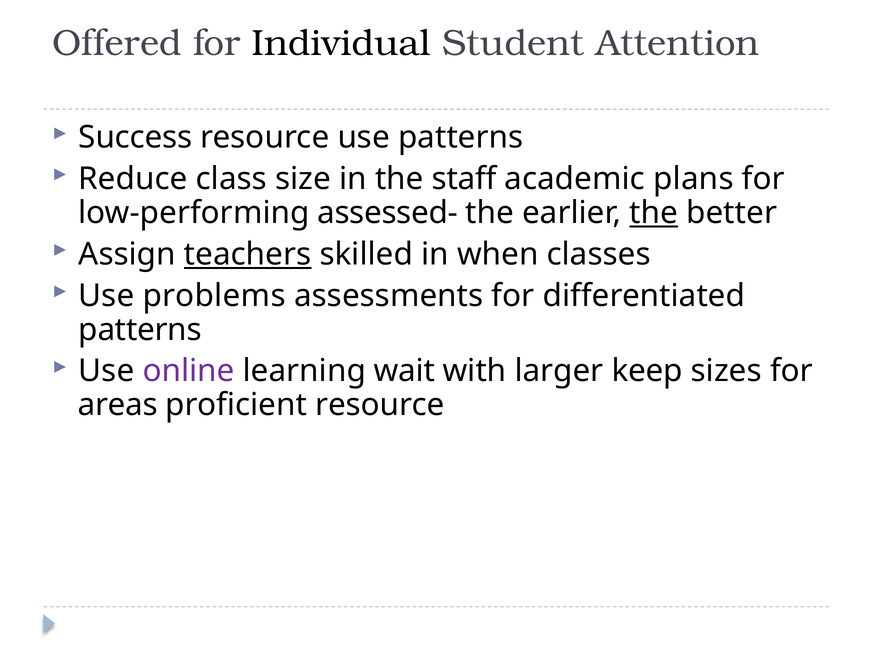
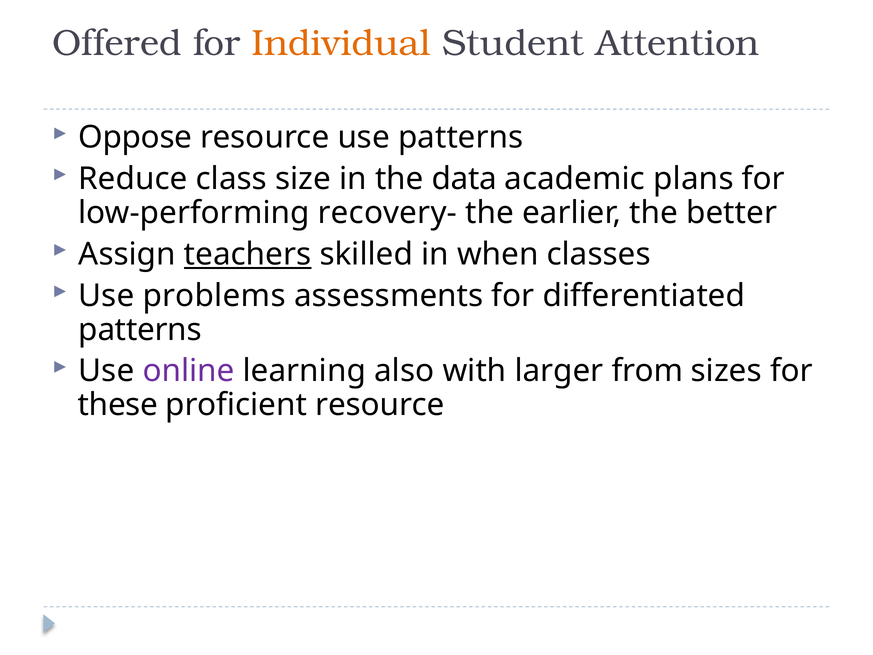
Individual colour: black -> orange
Success: Success -> Oppose
staff: staff -> data
assessed-: assessed- -> recovery-
the at (654, 213) underline: present -> none
wait: wait -> also
keep: keep -> from
areas: areas -> these
